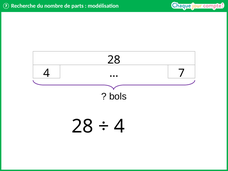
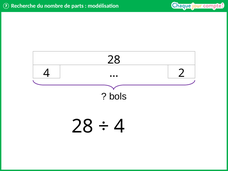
7 at (181, 73): 7 -> 2
